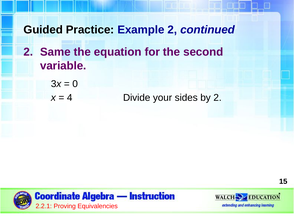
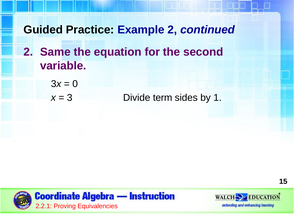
4: 4 -> 3
your: your -> term
by 2: 2 -> 1
